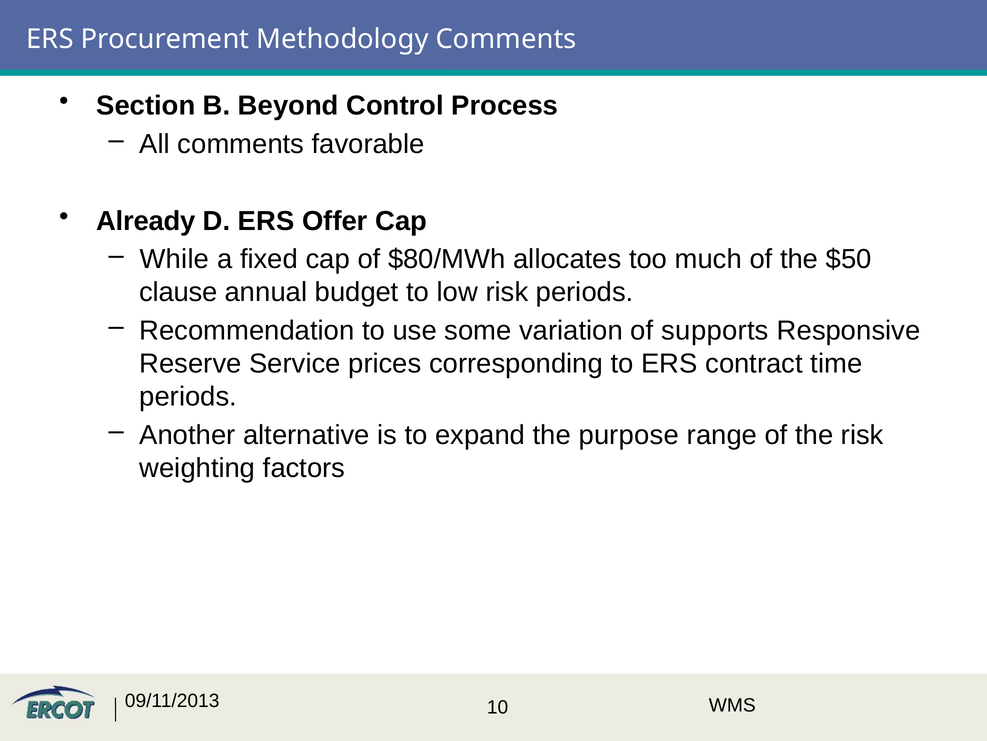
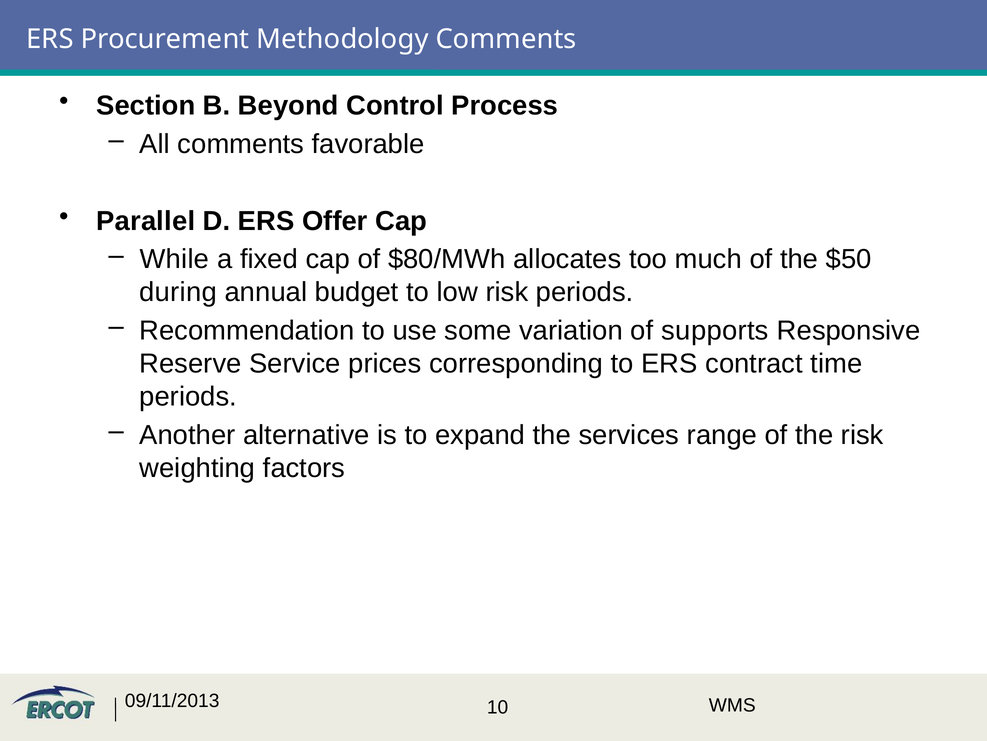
Already: Already -> Parallel
clause: clause -> during
purpose: purpose -> services
